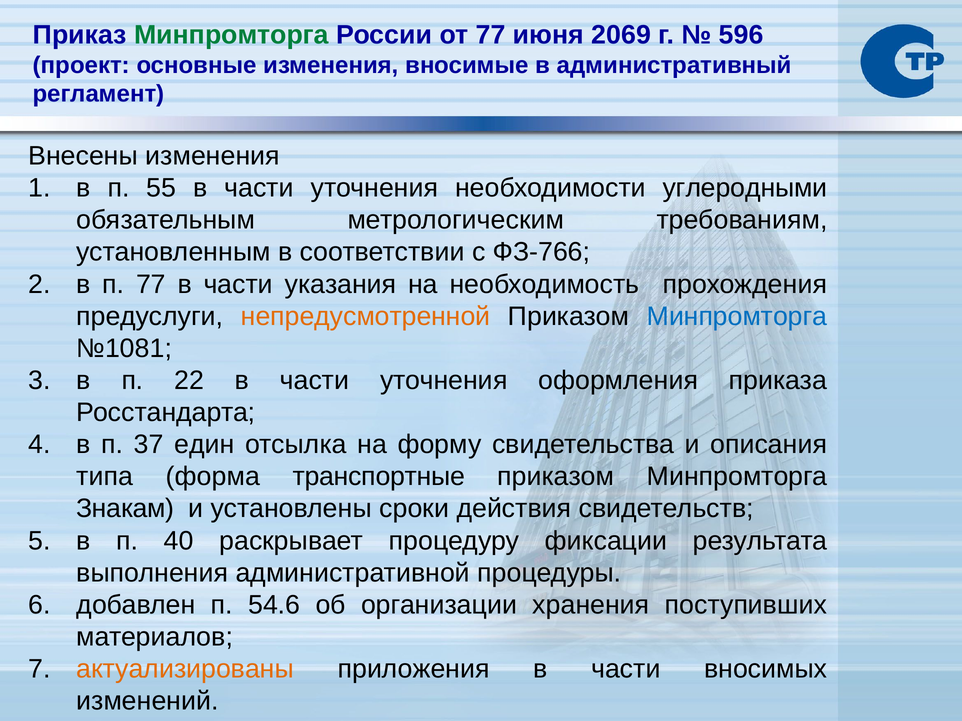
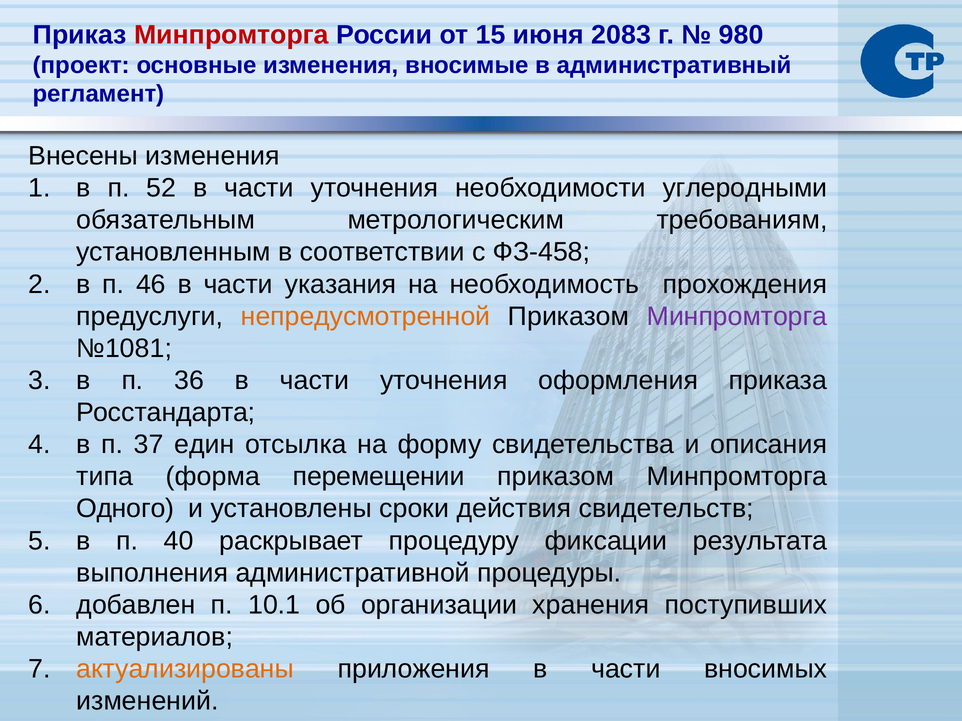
Минпромторга at (231, 35) colour: green -> red
от 77: 77 -> 15
2069: 2069 -> 2083
596: 596 -> 980
55: 55 -> 52
ФЗ-766: ФЗ-766 -> ФЗ-458
п 77: 77 -> 46
Минпромторга at (737, 317) colour: blue -> purple
22: 22 -> 36
транспортные: транспортные -> перемещении
Знакам: Знакам -> Одного
54.6: 54.6 -> 10.1
